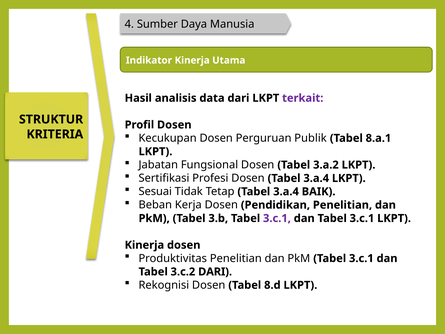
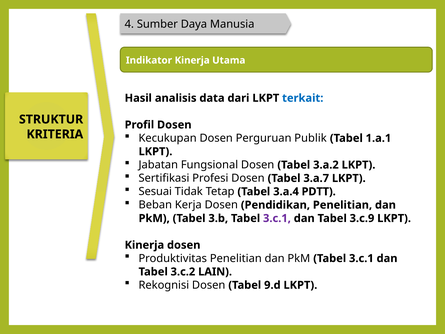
terkait colour: purple -> blue
8.a.1: 8.a.1 -> 1.a.1
Dosen Tabel 3.a.4: 3.a.4 -> 3.a.7
BAIK: BAIK -> PDTT
dan Tabel 3.c.1: 3.c.1 -> 3.c.9
3.c.2 DARI: DARI -> LAIN
8.d: 8.d -> 9.d
